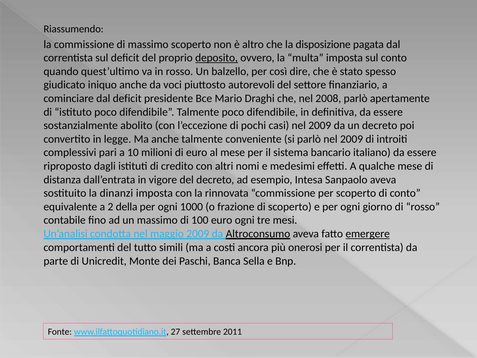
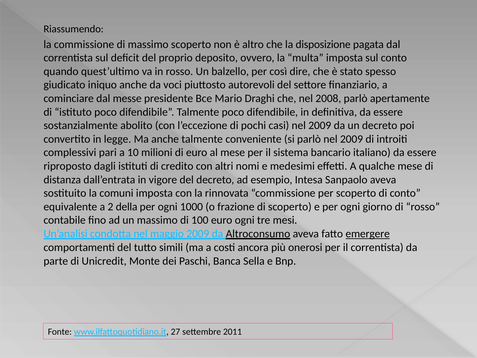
deposito underline: present -> none
dal deficit: deficit -> messe
dinanzi: dinanzi -> comuni
